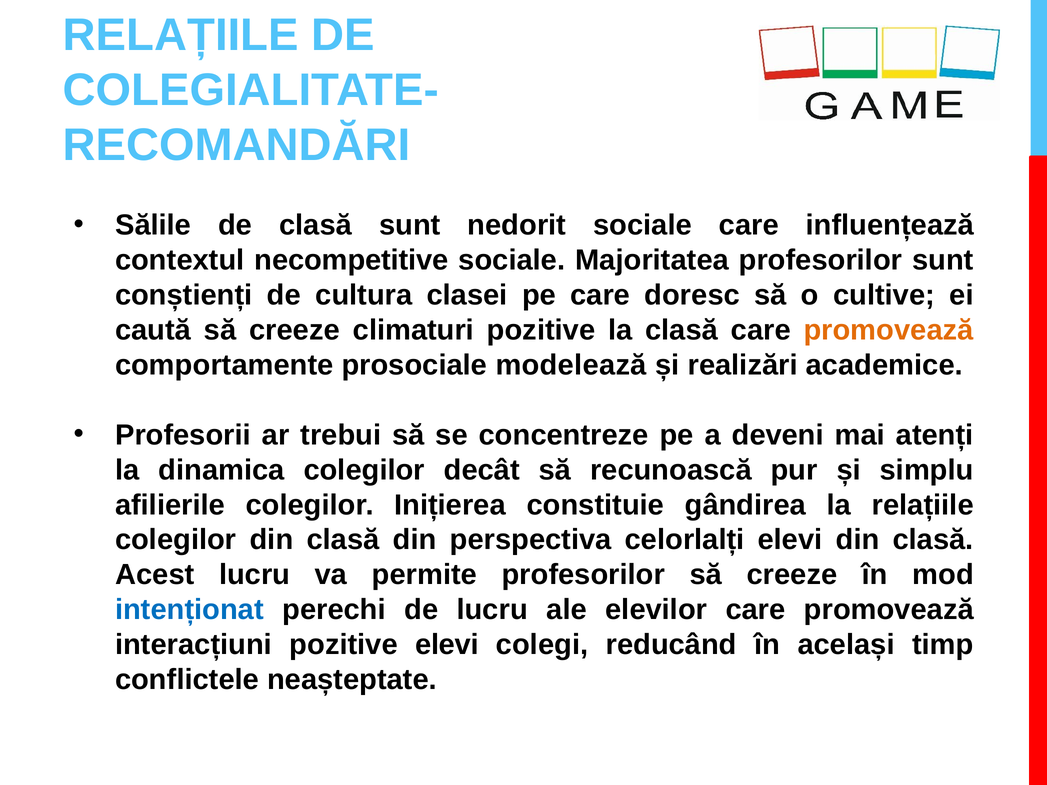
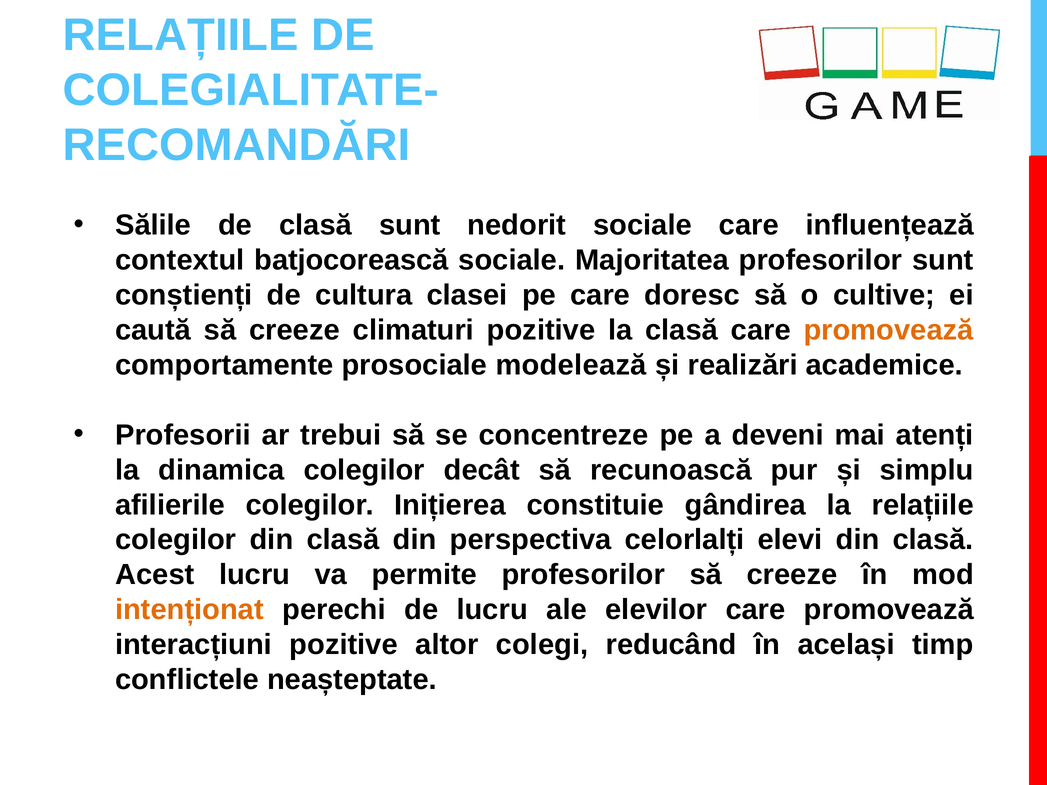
necompetitive: necompetitive -> batjocorească
intenționat colour: blue -> orange
pozitive elevi: elevi -> altor
